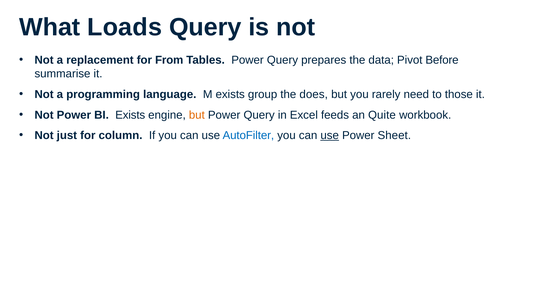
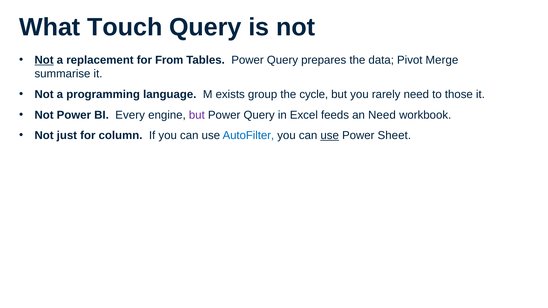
Loads: Loads -> Touch
Not at (44, 60) underline: none -> present
Before: Before -> Merge
does: does -> cycle
BI Exists: Exists -> Every
but at (197, 115) colour: orange -> purple
an Quite: Quite -> Need
